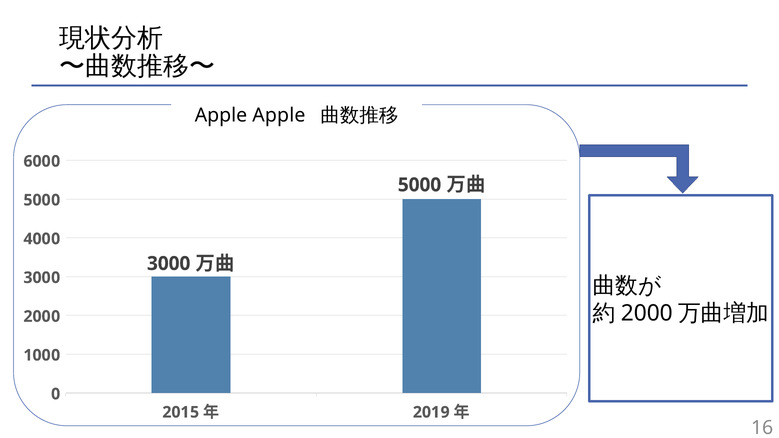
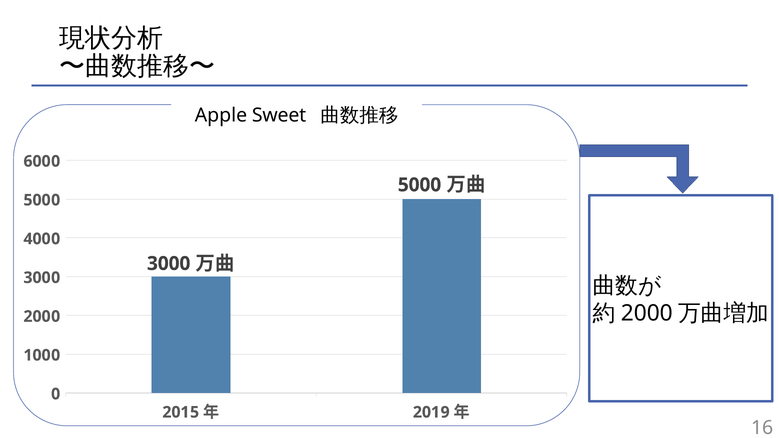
Apple Apple: Apple -> Sweet
